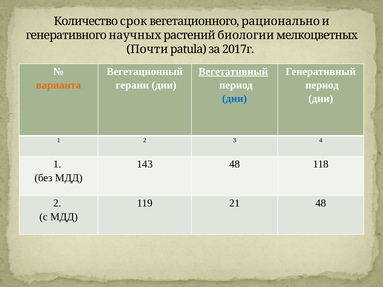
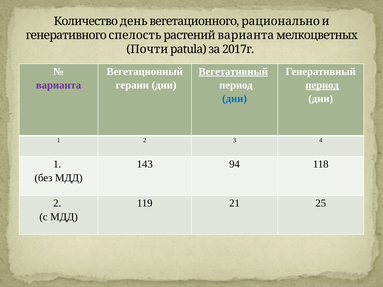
срок: срок -> день
научных: научных -> спелость
растений биологии: биологии -> варианта
варианта at (59, 85) colour: orange -> purple
период at (322, 85) underline: none -> present
143 48: 48 -> 94
21 48: 48 -> 25
